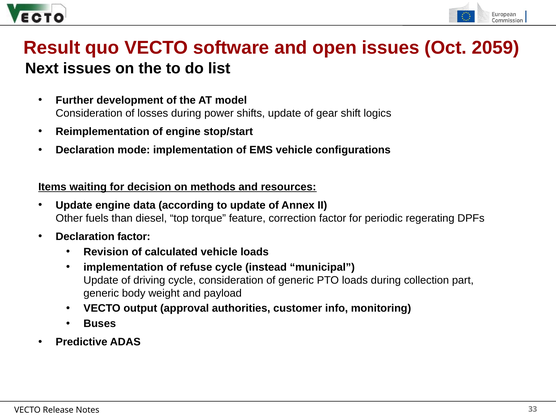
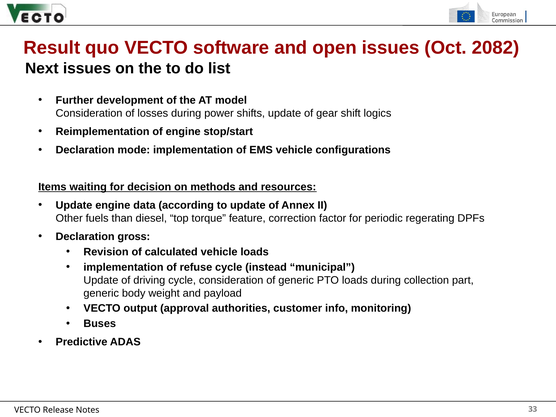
2059: 2059 -> 2082
Declaration factor: factor -> gross
